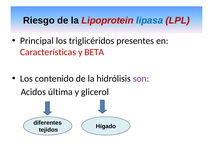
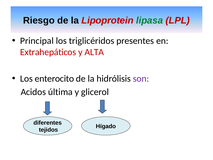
lipasa colour: blue -> green
Características: Características -> Extrahepáticos
BETA: BETA -> ALTA
contenido: contenido -> enterocito
